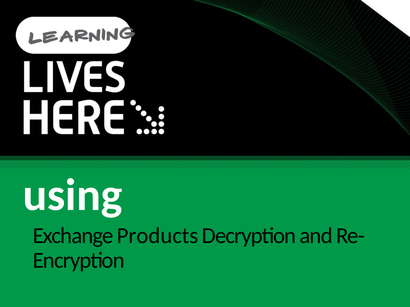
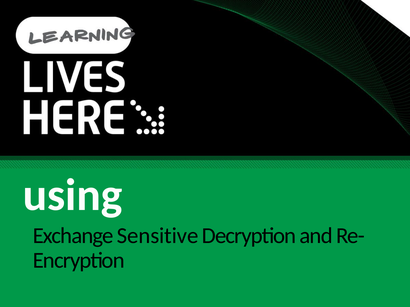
Products: Products -> Sensitive
